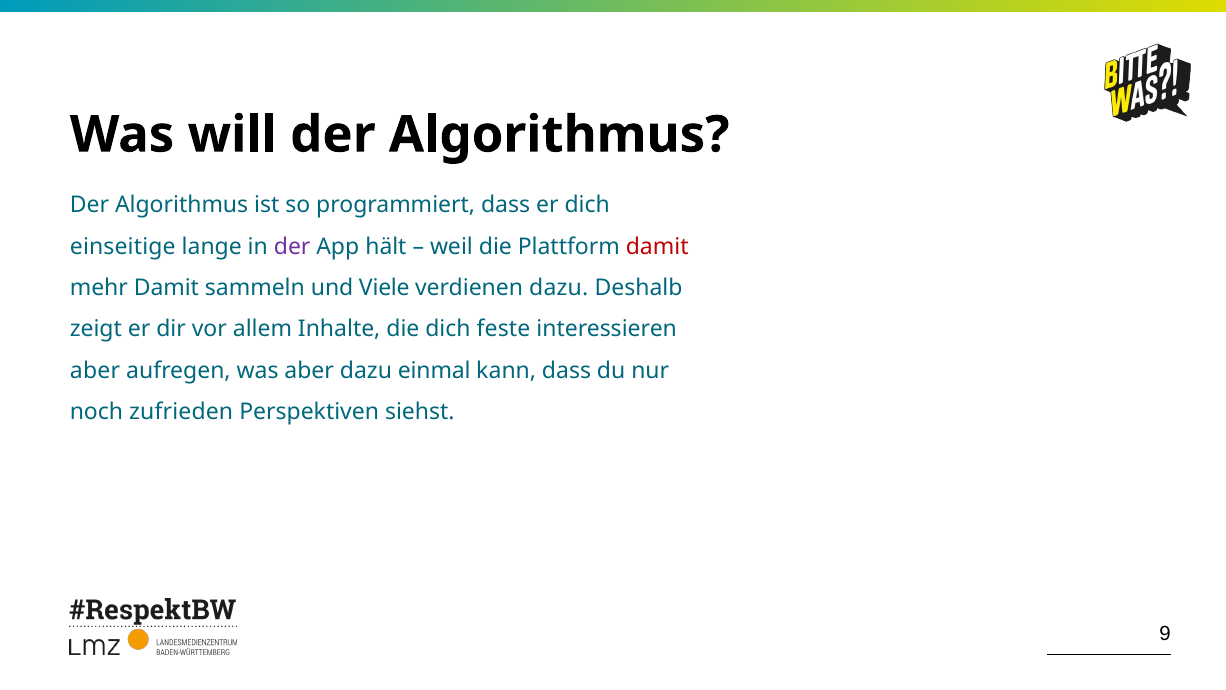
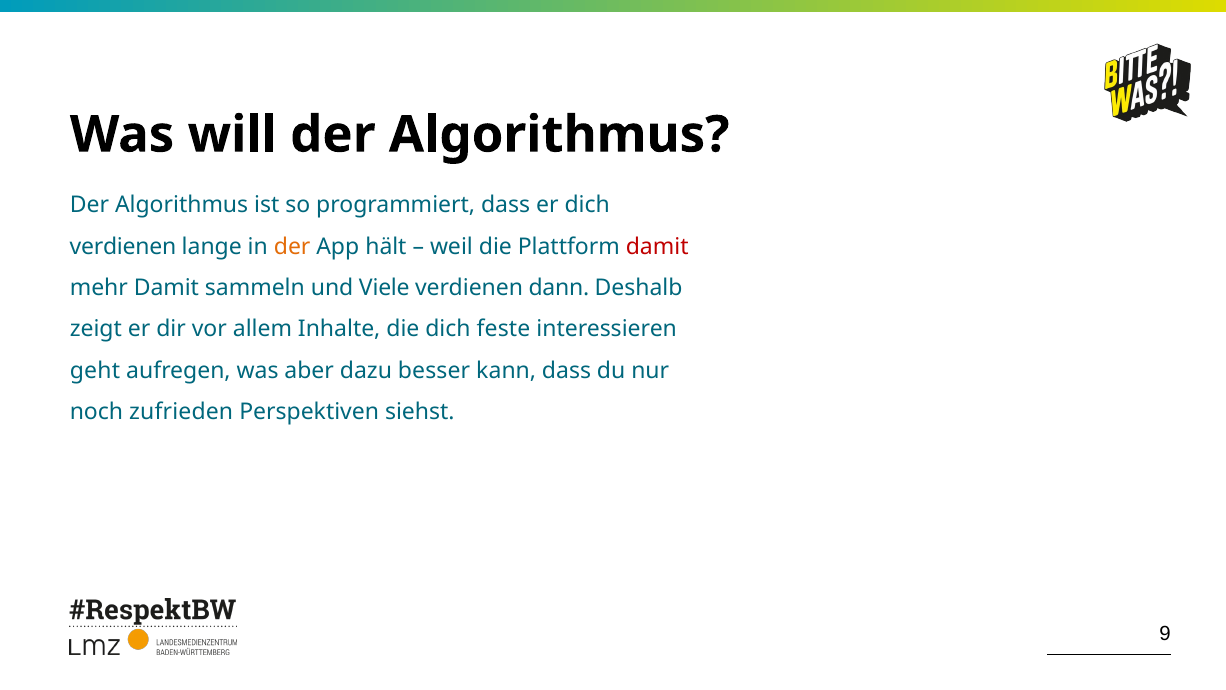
einseitige at (123, 246): einseitige -> verdienen
der at (292, 246) colour: purple -> orange
verdienen dazu: dazu -> dann
aber at (95, 371): aber -> geht
einmal: einmal -> besser
